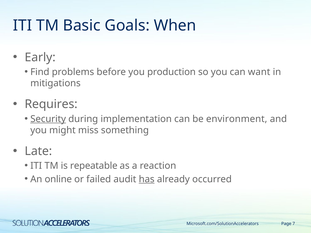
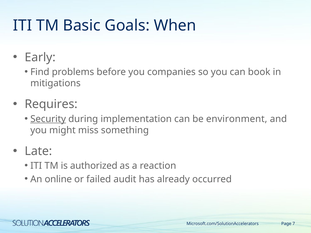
production: production -> companies
want: want -> book
repeatable: repeatable -> authorized
has underline: present -> none
